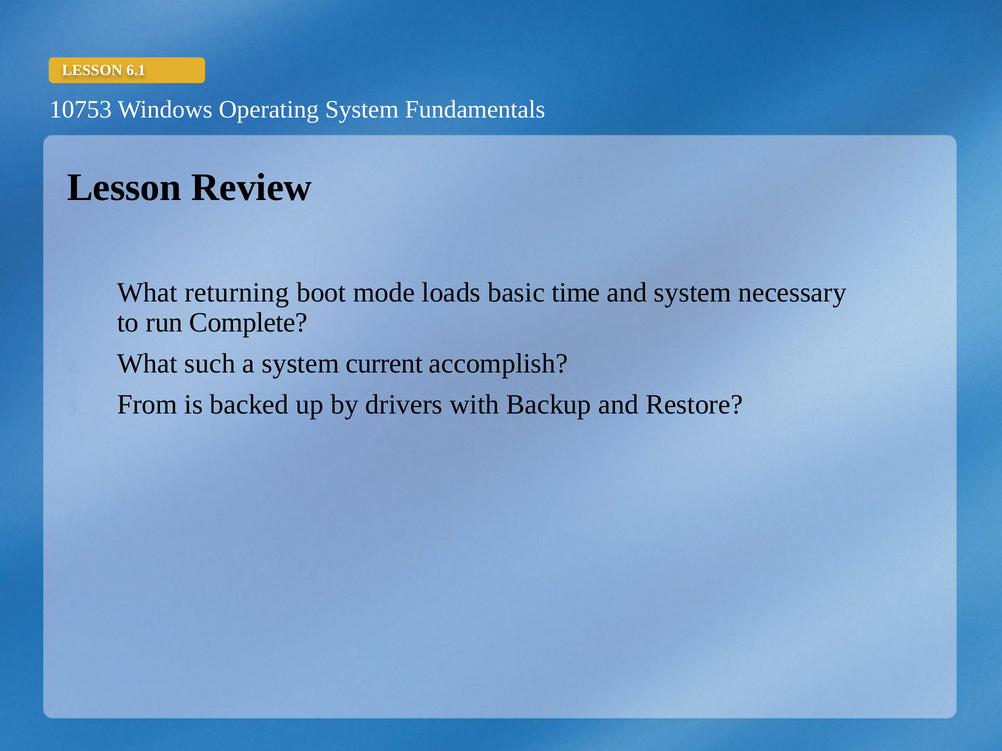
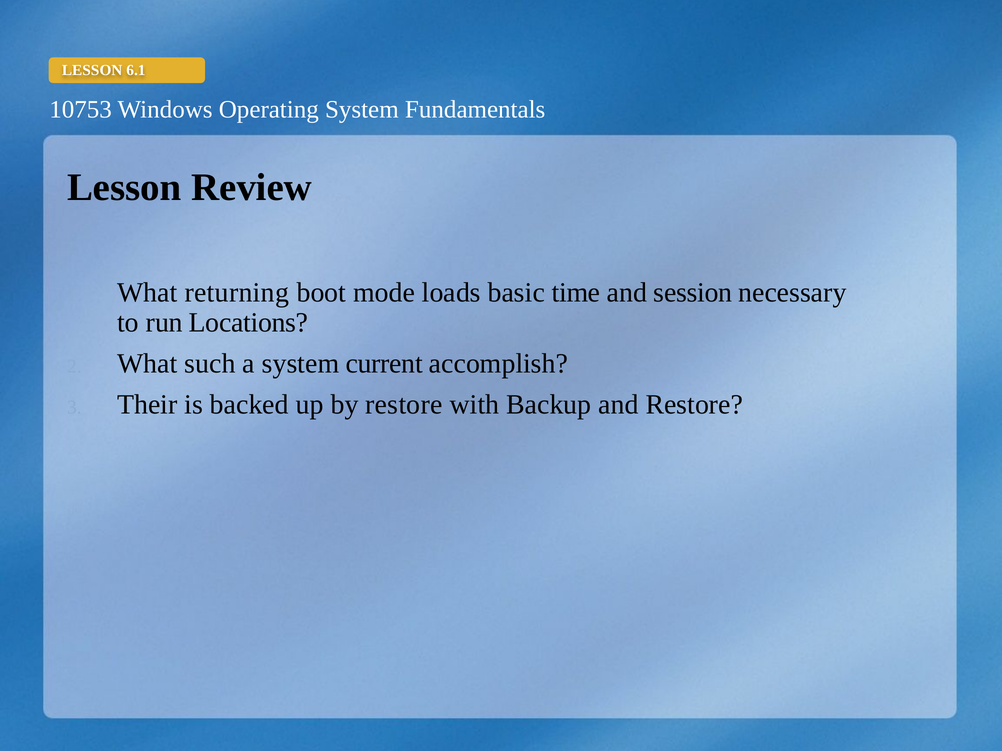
and system: system -> session
Complete: Complete -> Locations
From: From -> Their
by drivers: drivers -> restore
